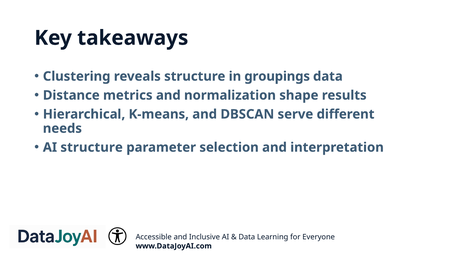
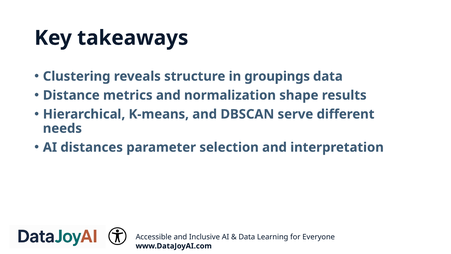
AI structure: structure -> distances
